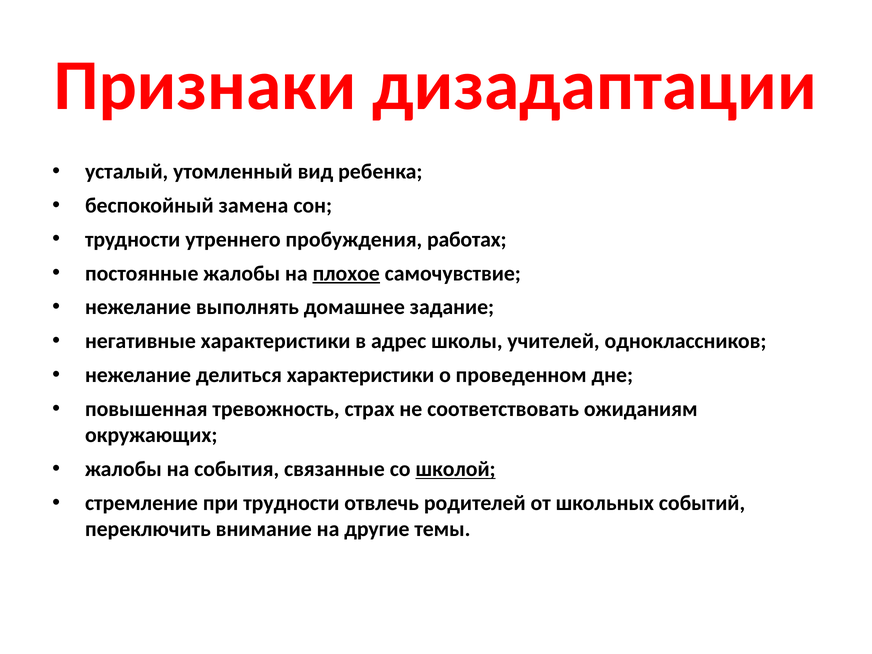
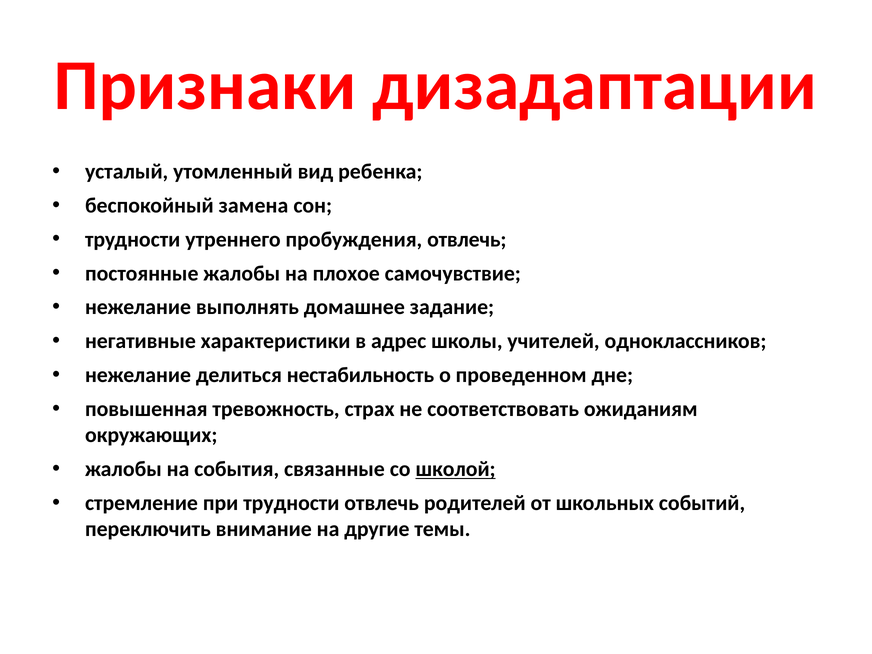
пробуждения работах: работах -> отвлечь
плохое underline: present -> none
делиться характеристики: характеристики -> нестабильность
